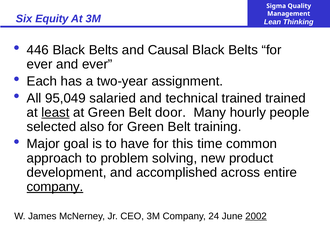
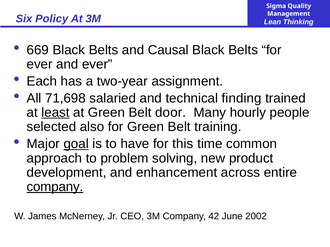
Equity: Equity -> Policy
446: 446 -> 669
95,049: 95,049 -> 71,698
technical trained: trained -> finding
goal underline: none -> present
accomplished: accomplished -> enhancement
24: 24 -> 42
2002 underline: present -> none
